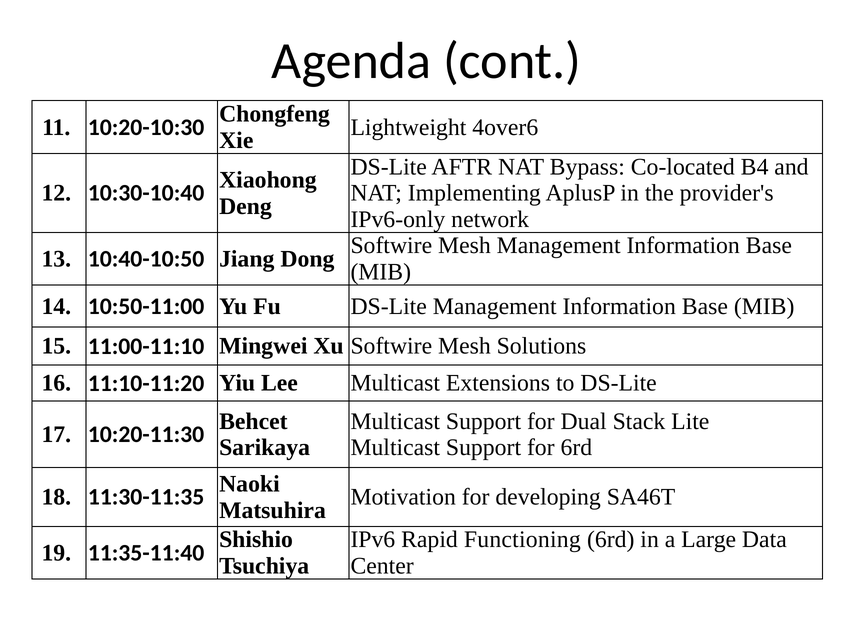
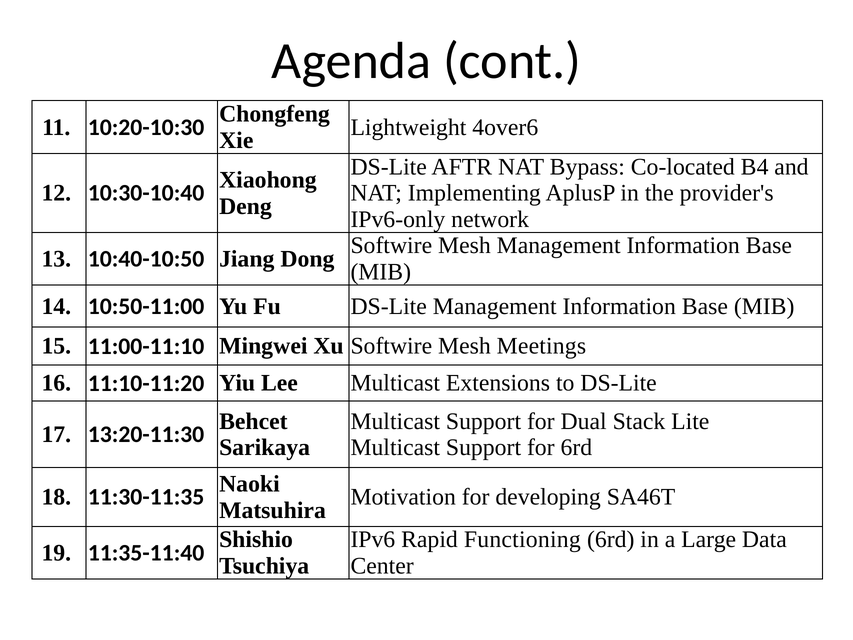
Solutions: Solutions -> Meetings
10:20-11:30: 10:20-11:30 -> 13:20-11:30
